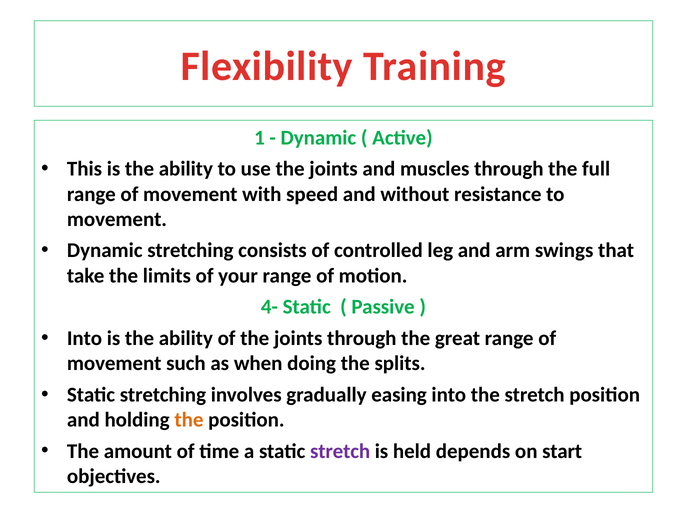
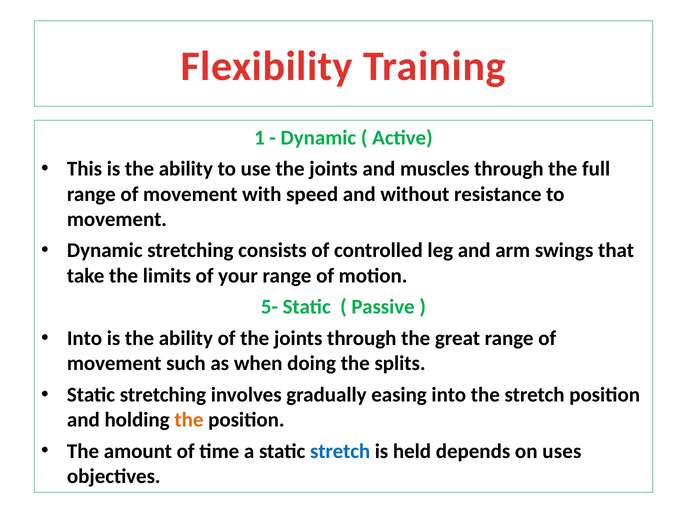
4-: 4- -> 5-
stretch at (340, 451) colour: purple -> blue
start: start -> uses
